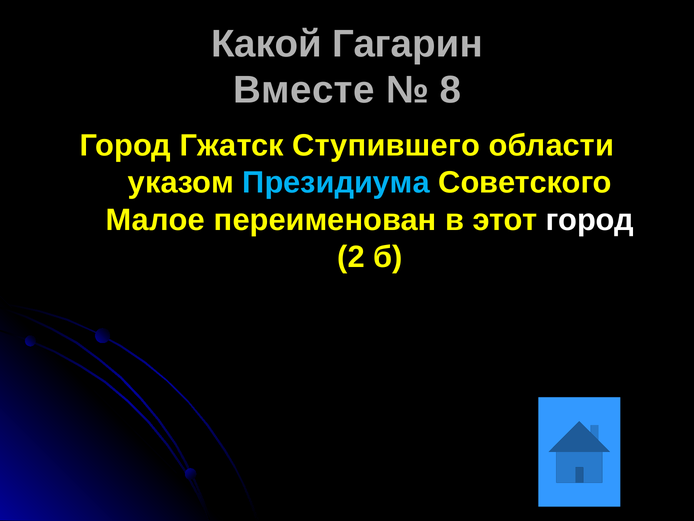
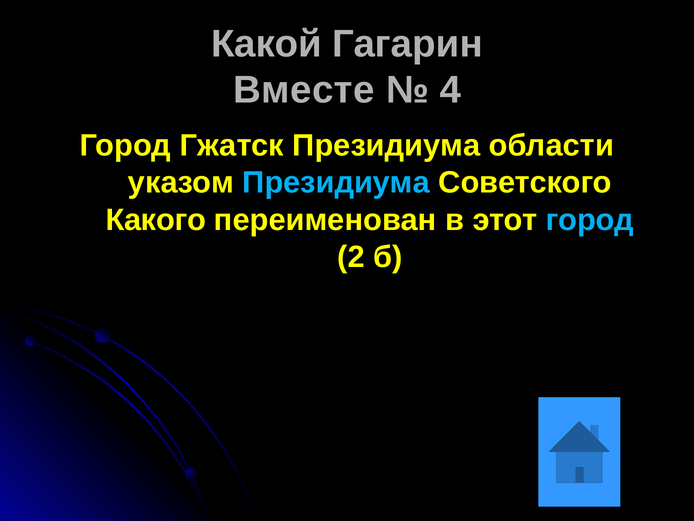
8: 8 -> 4
Гжатск Ступившего: Ступившего -> Президиума
Малое: Малое -> Какого
город at (590, 220) colour: white -> light blue
